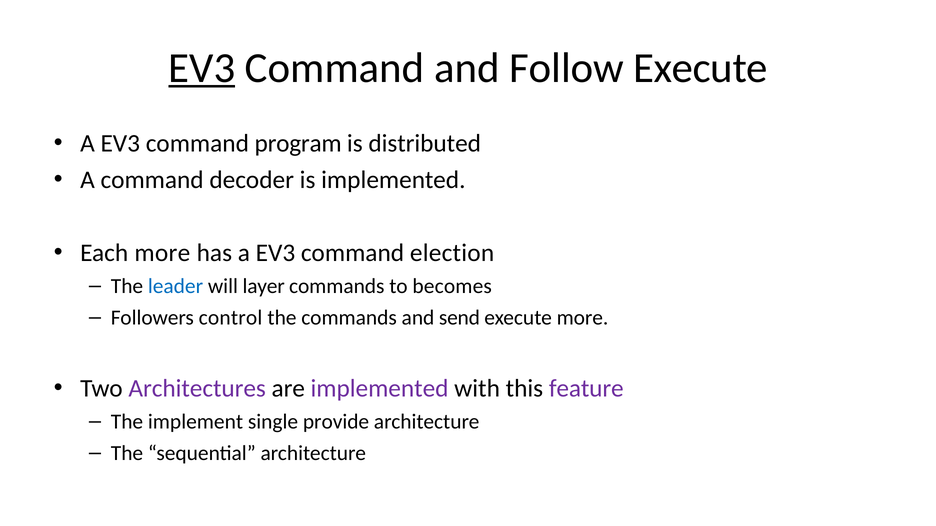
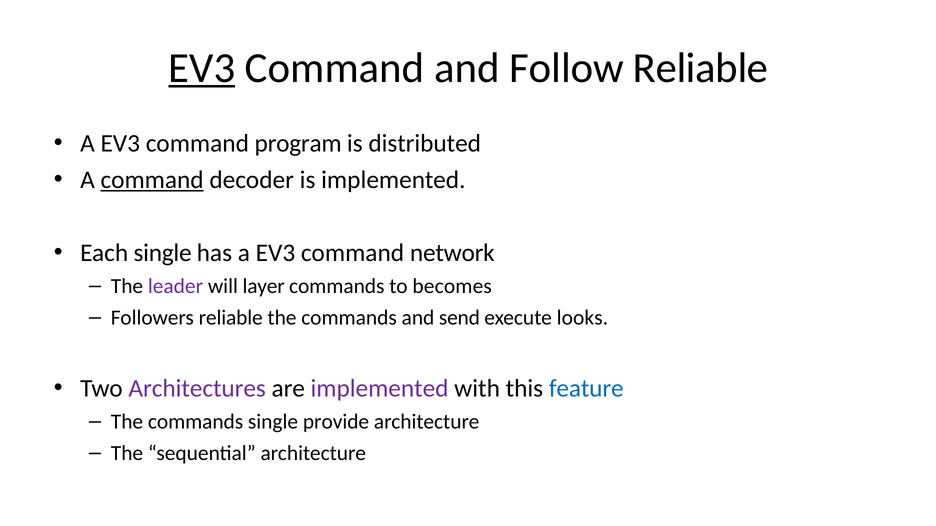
Follow Execute: Execute -> Reliable
command at (152, 180) underline: none -> present
Each more: more -> single
election: election -> network
leader colour: blue -> purple
Followers control: control -> reliable
execute more: more -> looks
feature colour: purple -> blue
implement at (196, 422): implement -> commands
